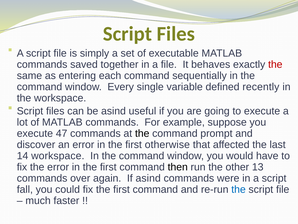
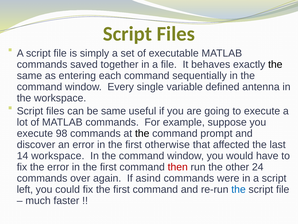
the at (275, 64) colour: red -> black
recently: recently -> antenna
be asind: asind -> same
47: 47 -> 98
then colour: black -> red
13: 13 -> 24
fall: fall -> left
